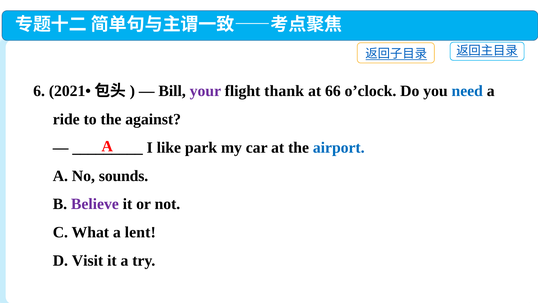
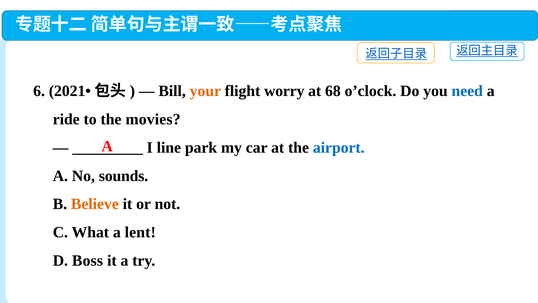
your colour: purple -> orange
thank: thank -> worry
66: 66 -> 68
against: against -> movies
like: like -> line
Believe colour: purple -> orange
Visit: Visit -> Boss
